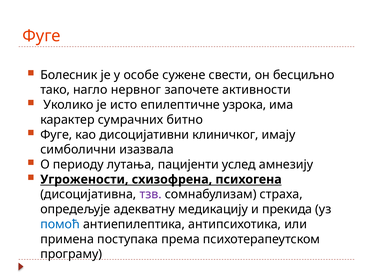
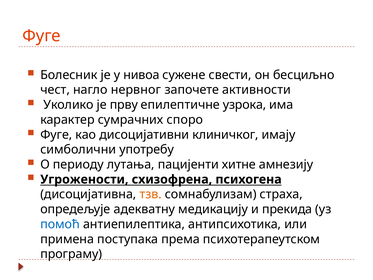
особе: особе -> нивоа
тако: тако -> чест
исто: исто -> прву
битно: битно -> споро
изазвала: изазвала -> употребу
услед: услед -> хитне
тзв colour: purple -> orange
